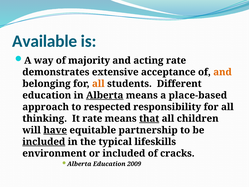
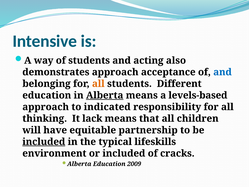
Available: Available -> Intensive
of majority: majority -> students
acting rate: rate -> also
demonstrates extensive: extensive -> approach
and at (223, 72) colour: orange -> blue
place-based: place-based -> levels-based
respected: respected -> indicated
It rate: rate -> lack
that underline: present -> none
have underline: present -> none
